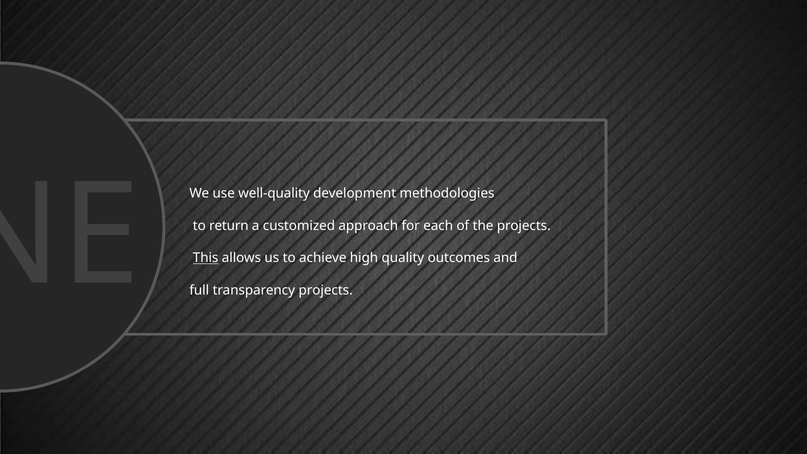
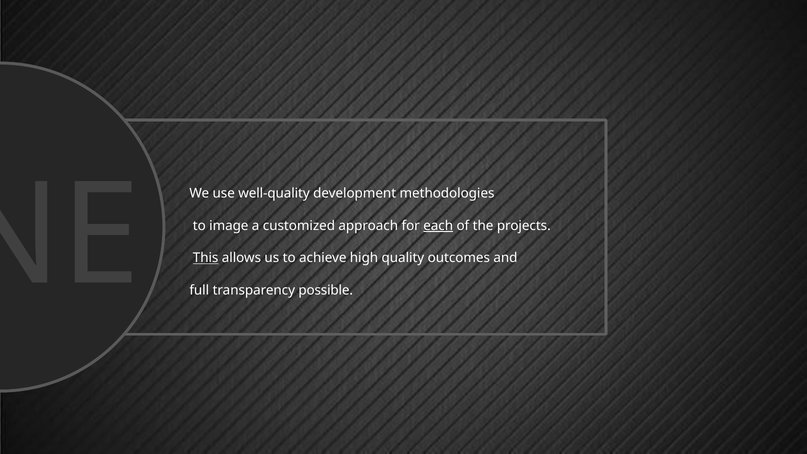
return: return -> image
each underline: none -> present
transparency projects: projects -> possible
